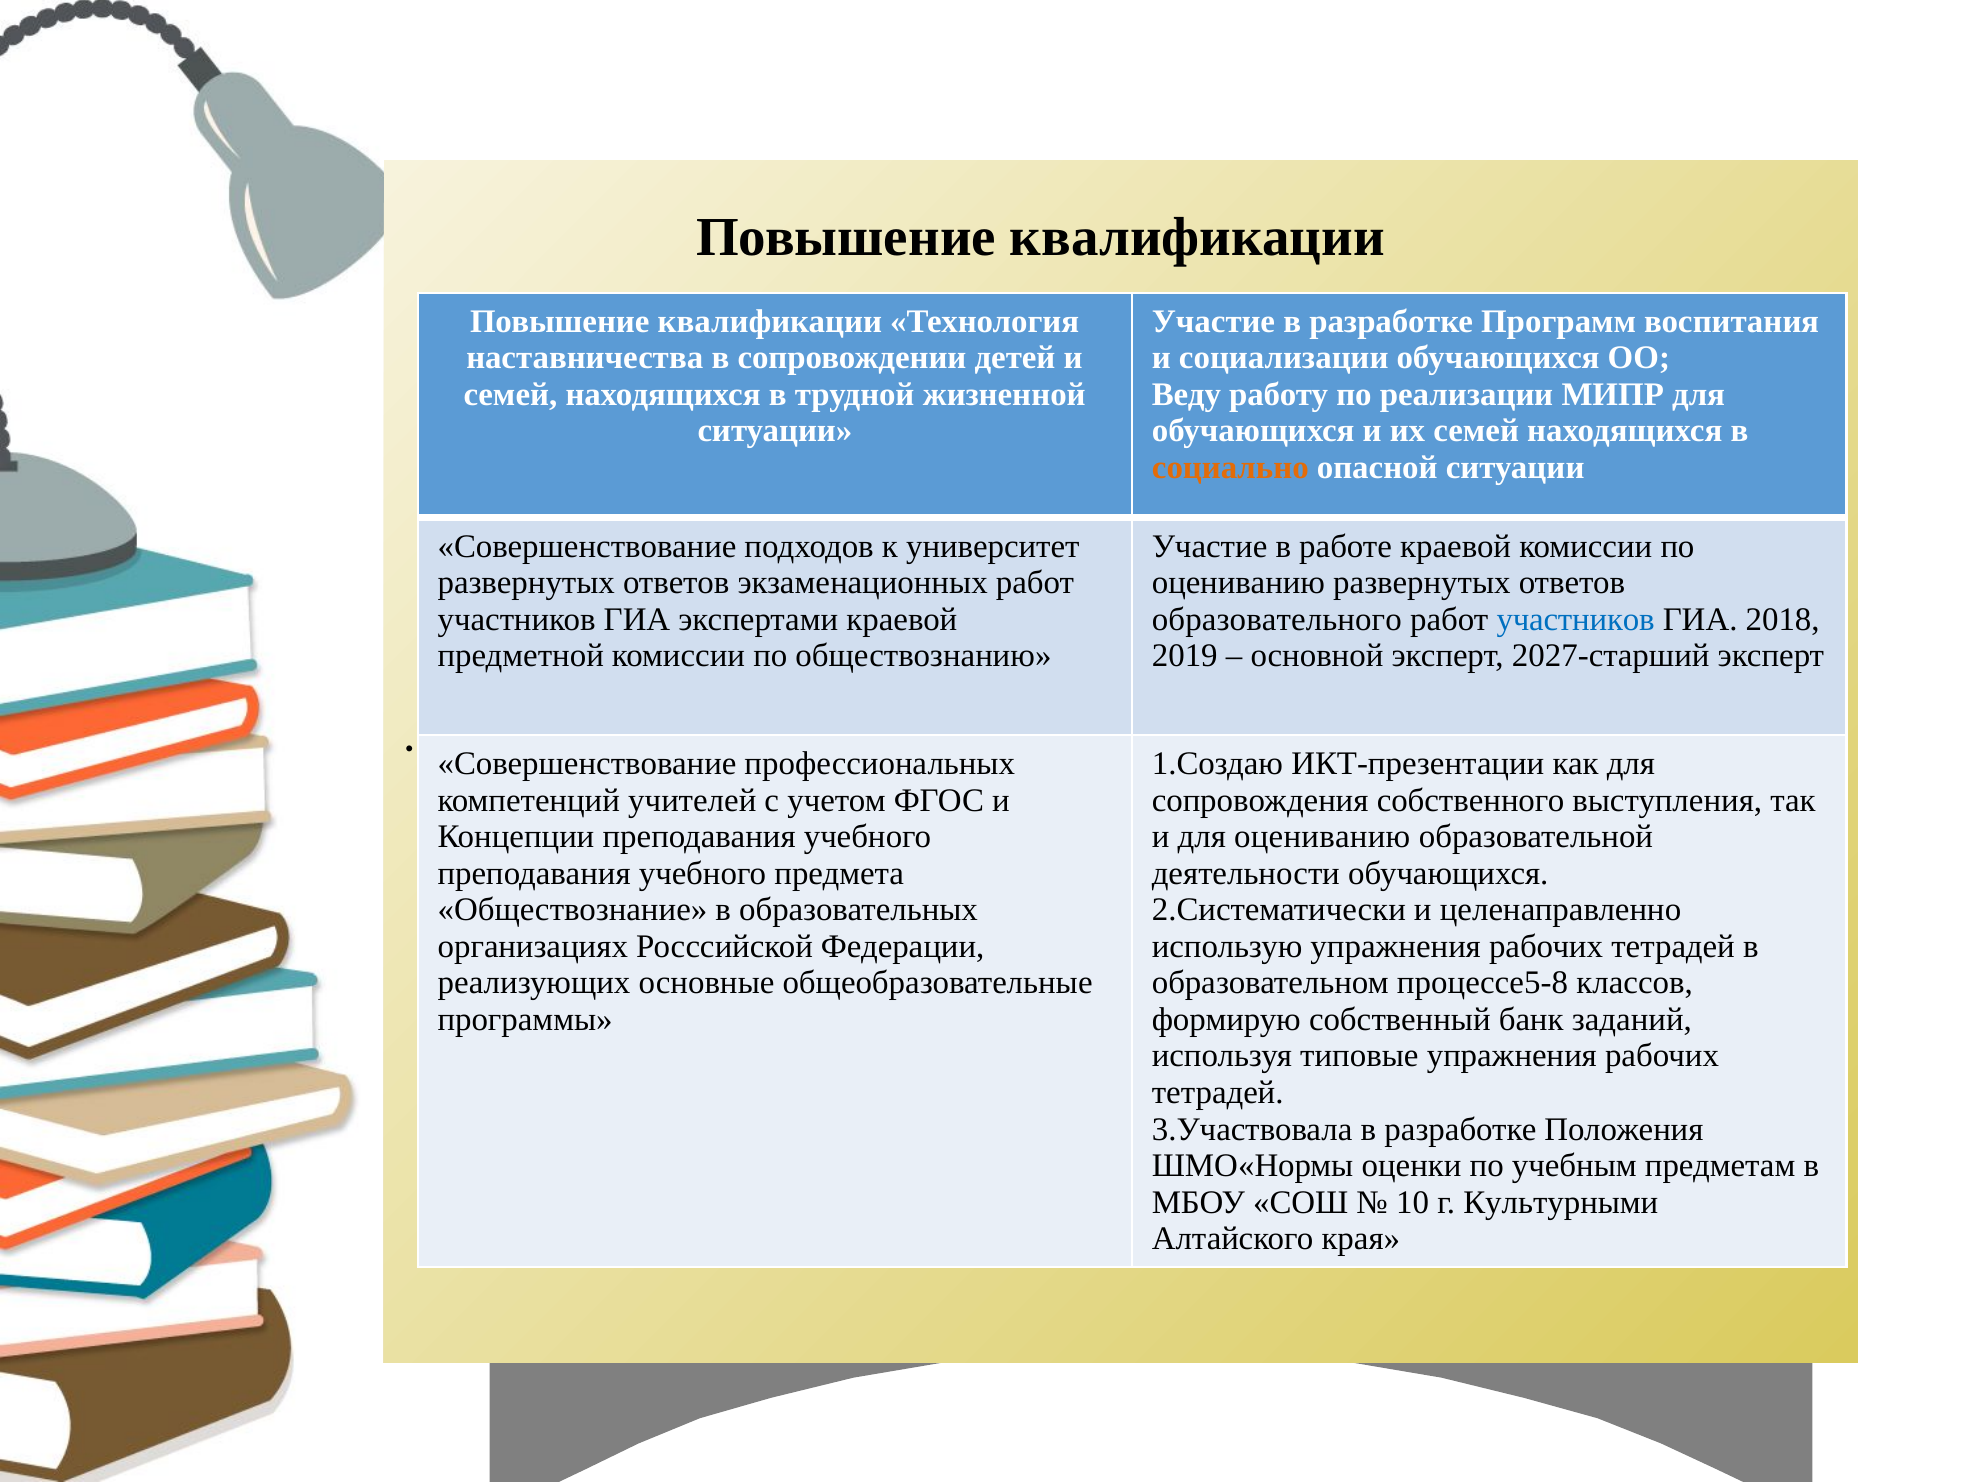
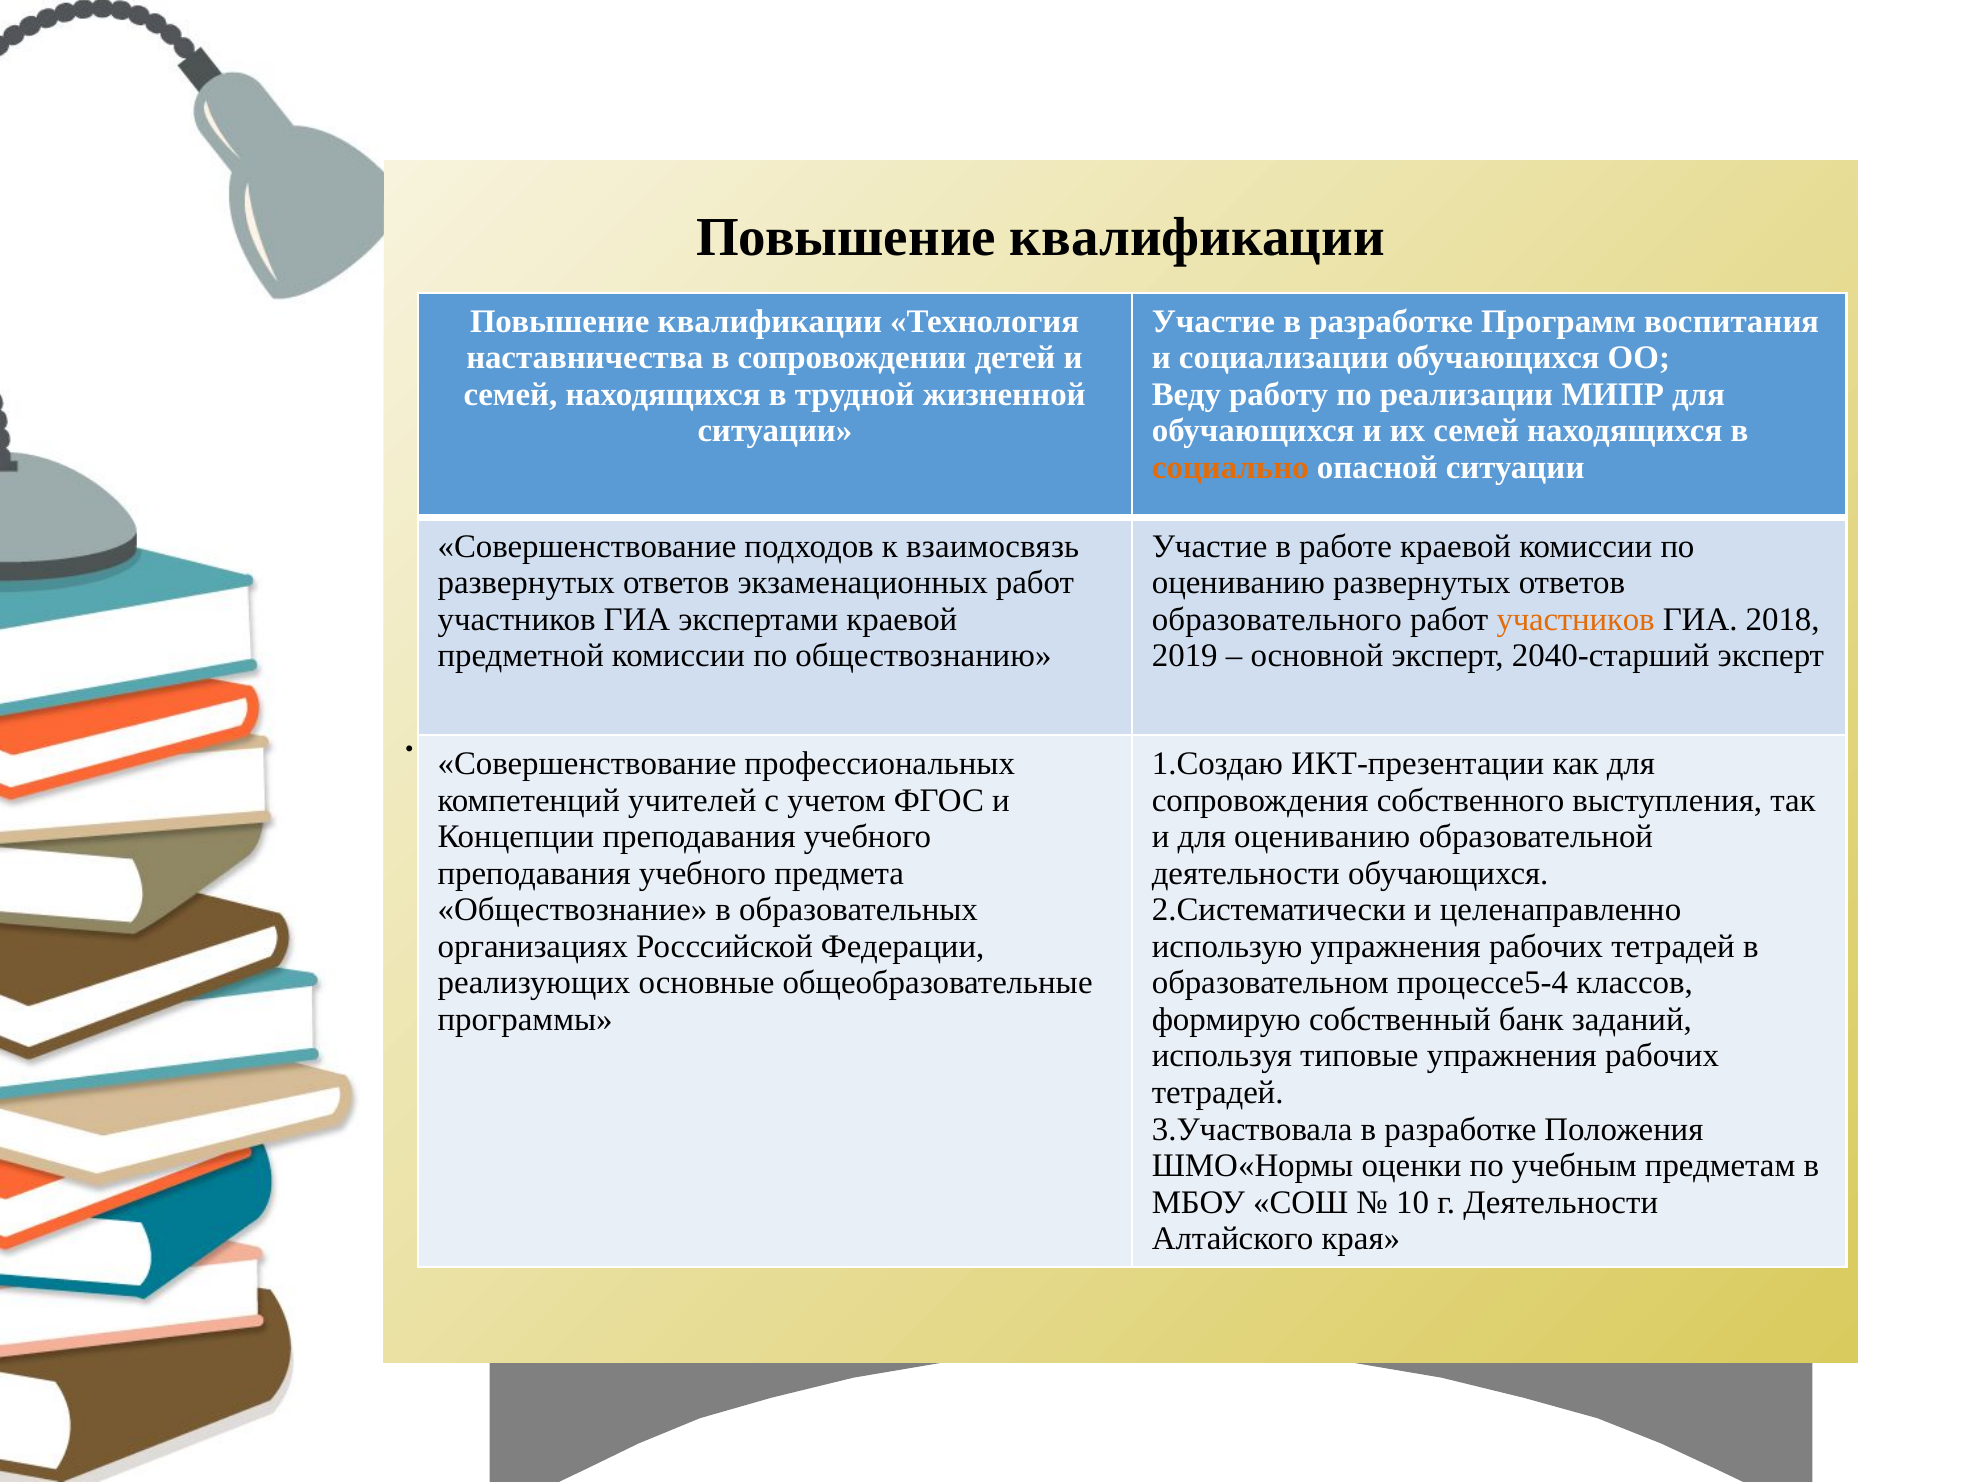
университет: университет -> взаимосвязь
участников at (1576, 619) colour: blue -> orange
2027-старший: 2027-старший -> 2040-старший
процессе5-8: процессе5-8 -> процессе5-4
г Культурными: Культурными -> Деятельности
